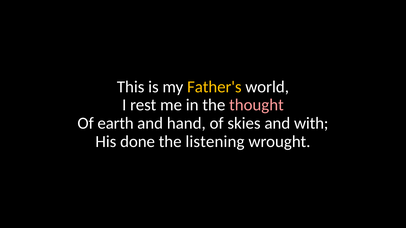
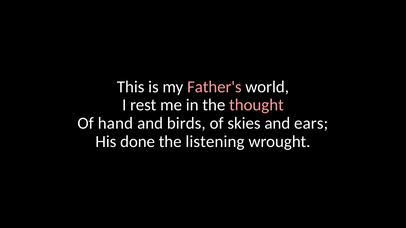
Father's colour: yellow -> pink
earth: earth -> hand
hand: hand -> birds
with: with -> ears
